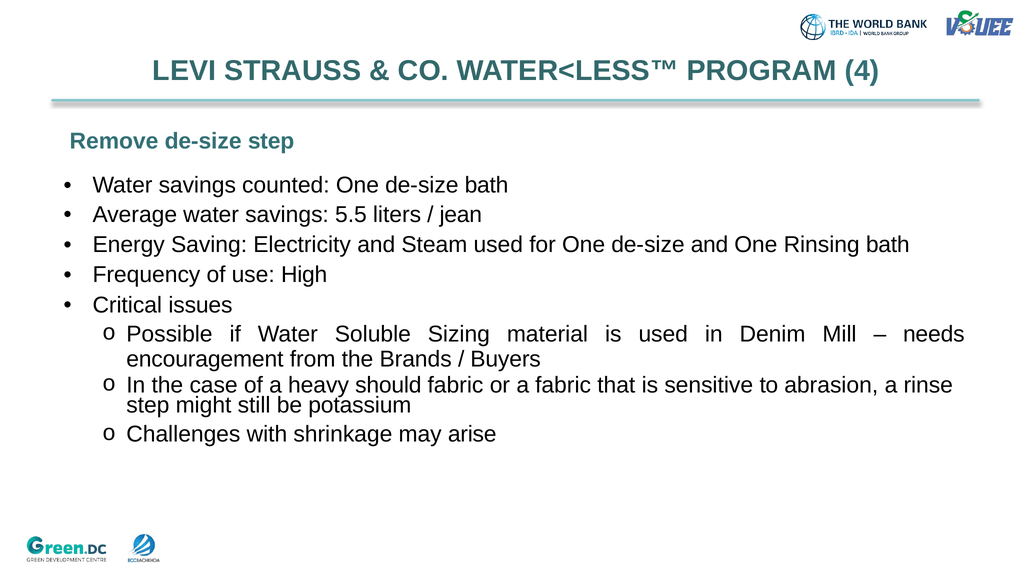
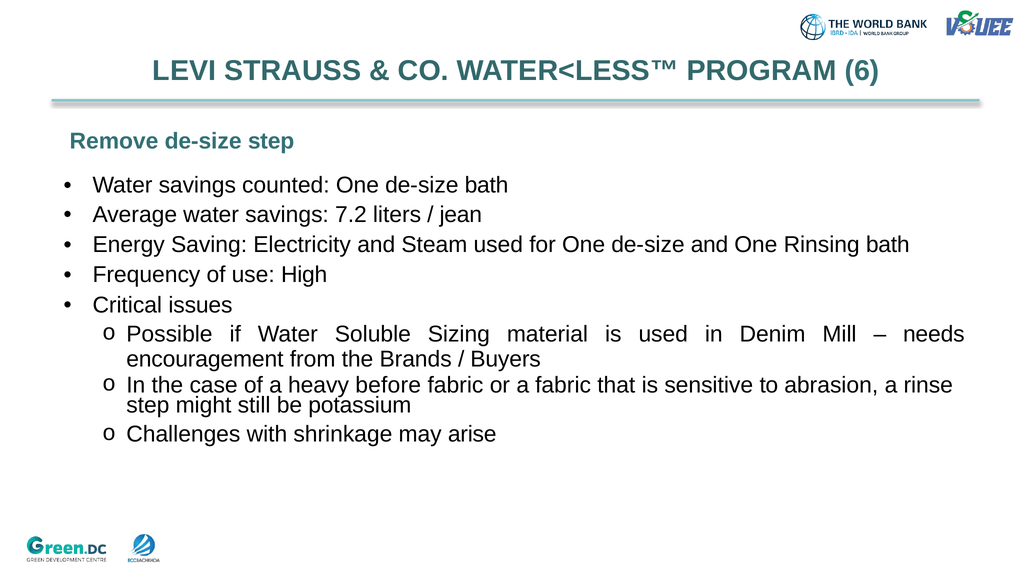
4: 4 -> 6
5.5: 5.5 -> 7.2
should: should -> before
